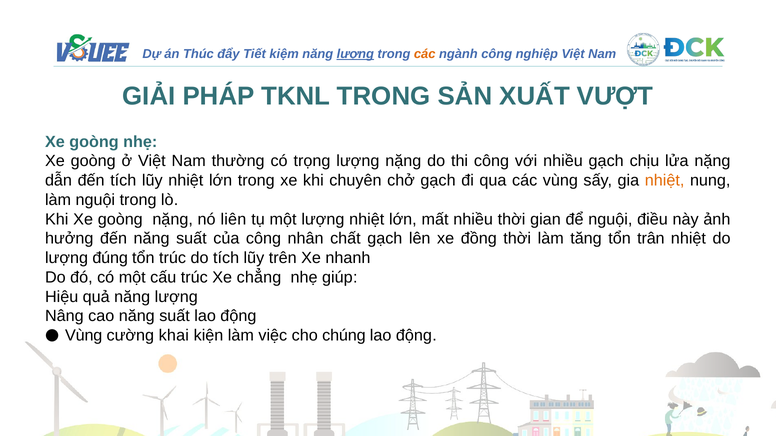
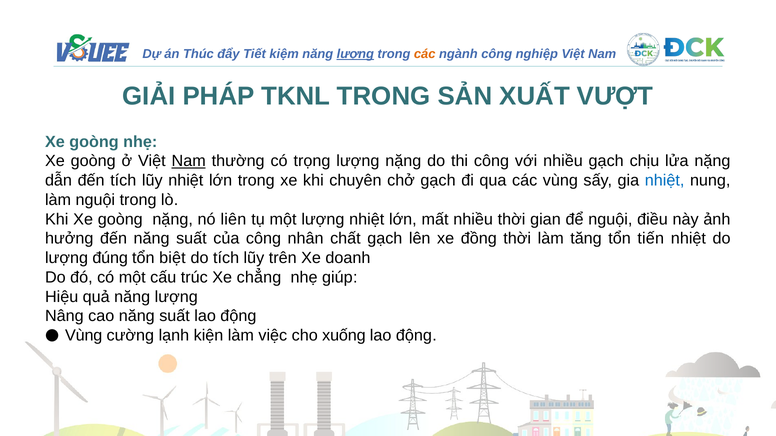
Nam at (189, 161) underline: none -> present
nhiệt at (665, 181) colour: orange -> blue
trân: trân -> tiến
tổn trúc: trúc -> biệt
nhanh: nhanh -> doanh
khai: khai -> lạnh
chúng: chúng -> xuống
